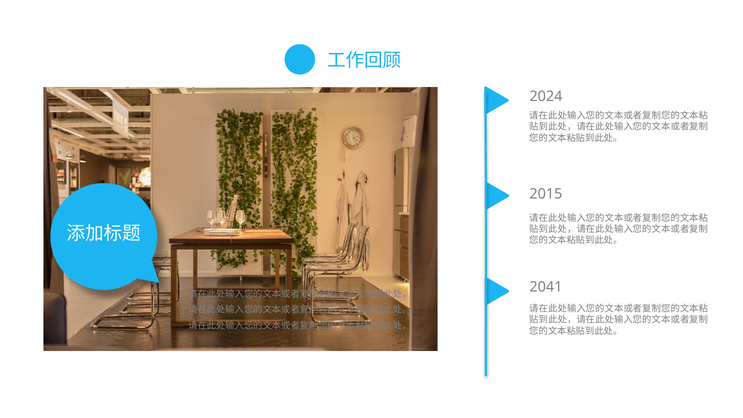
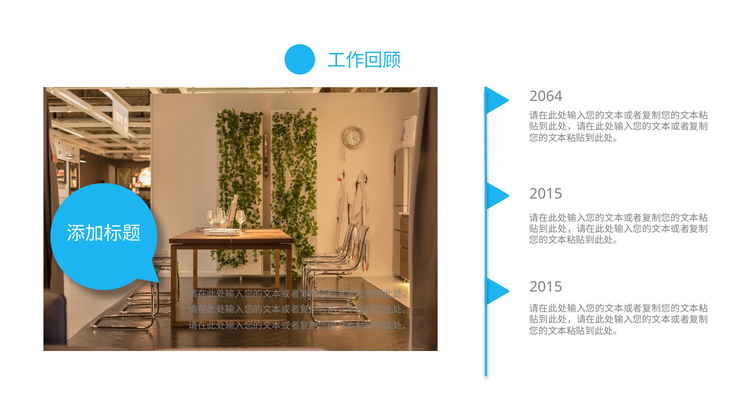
2024: 2024 -> 2064
2041 at (546, 287): 2041 -> 2015
